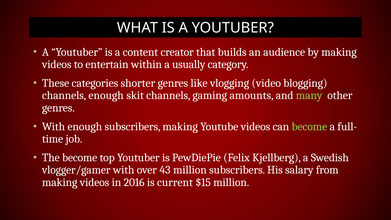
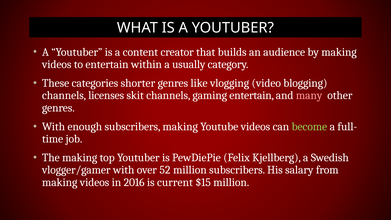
channels enough: enough -> licenses
gaming amounts: amounts -> entertain
many colour: light green -> pink
The become: become -> making
43: 43 -> 52
